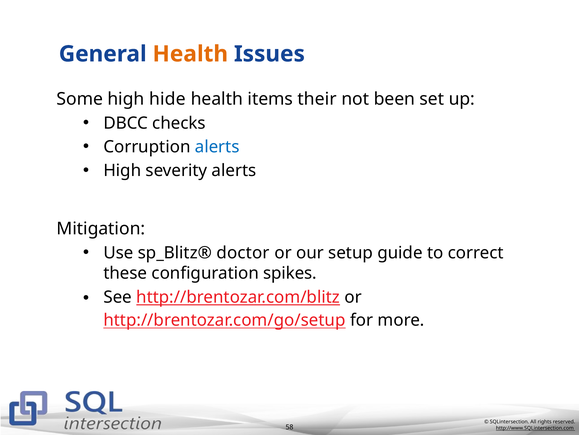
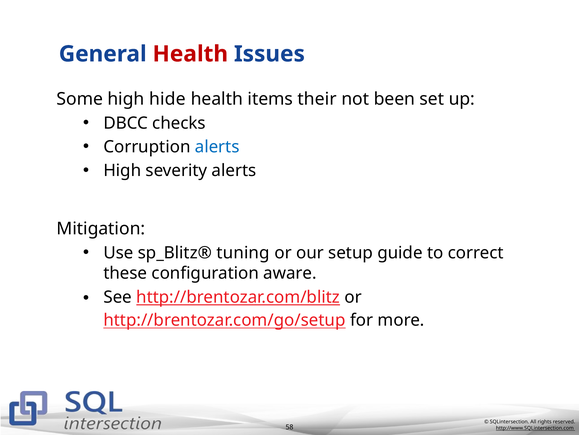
Health at (190, 54) colour: orange -> red
doctor: doctor -> tuning
spikes: spikes -> aware
